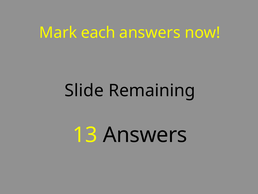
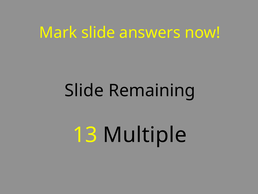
Mark each: each -> slide
13 Answers: Answers -> Multiple
